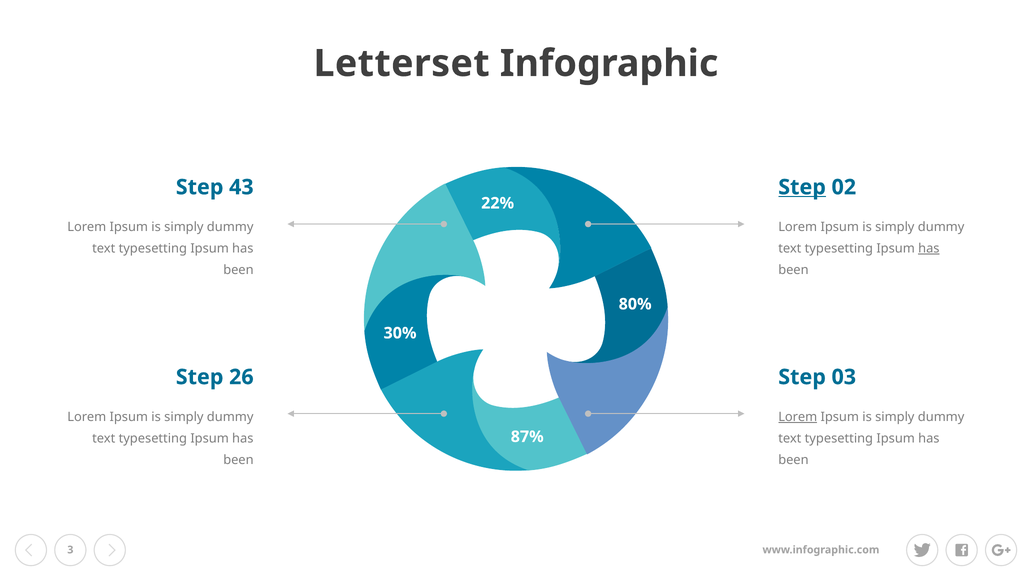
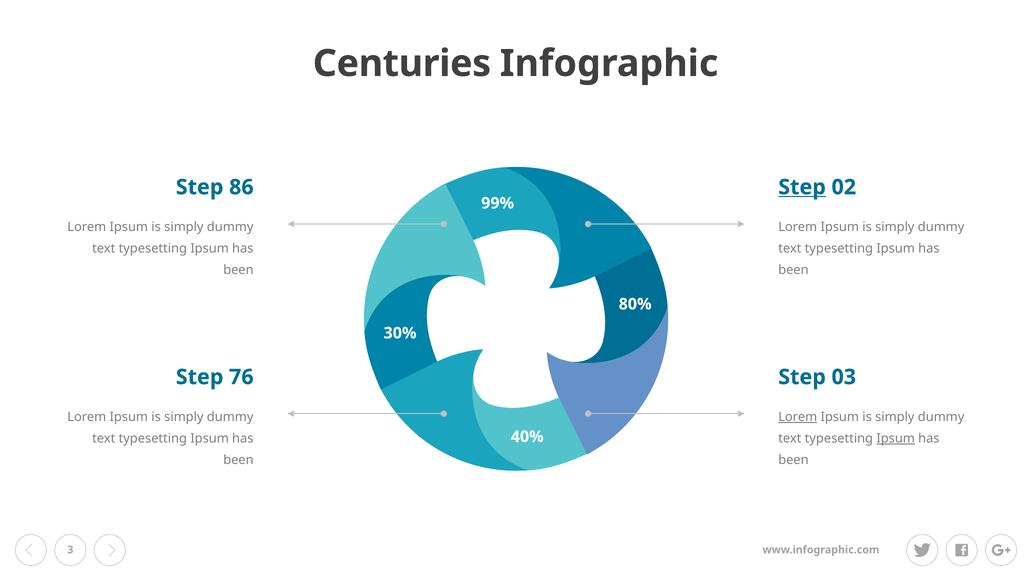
Letterset: Letterset -> Centuries
43: 43 -> 86
22%: 22% -> 99%
has at (929, 248) underline: present -> none
26: 26 -> 76
87%: 87% -> 40%
Ipsum at (896, 438) underline: none -> present
